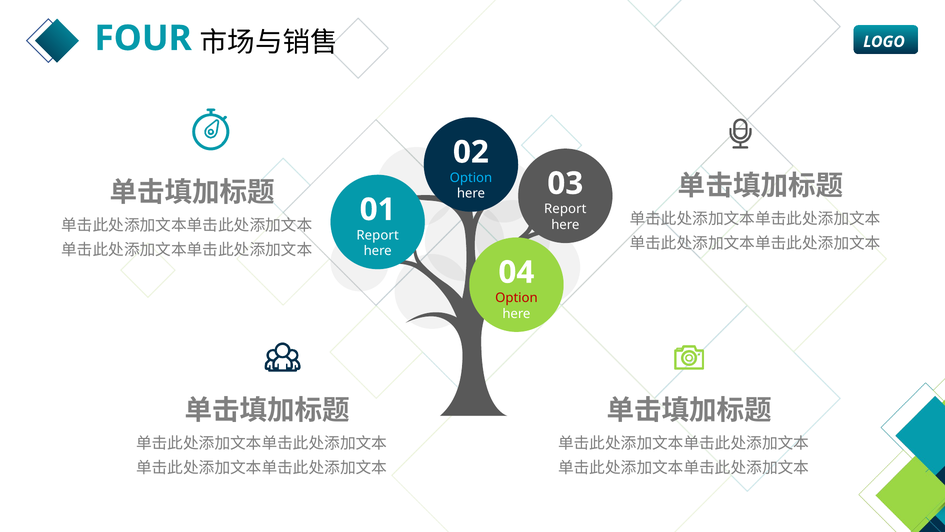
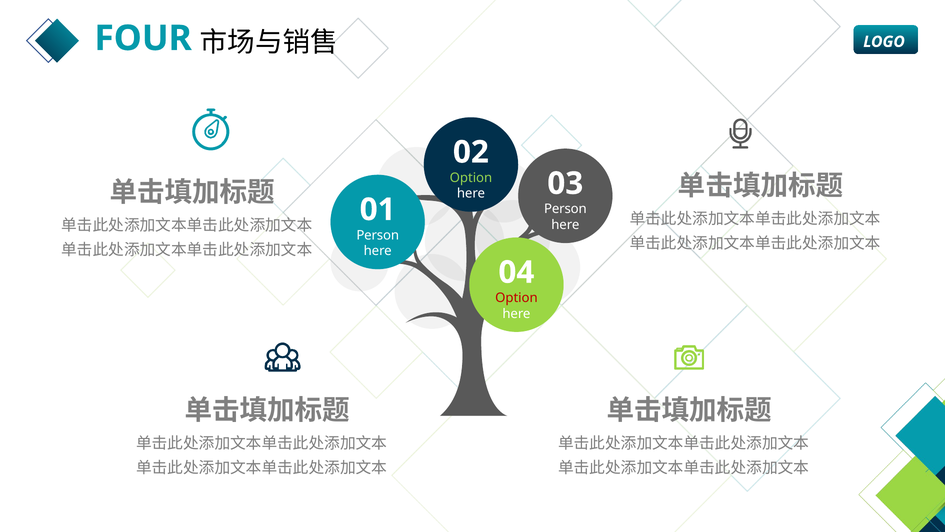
Option at (471, 178) colour: light blue -> light green
Report at (565, 209): Report -> Person
Report at (378, 235): Report -> Person
